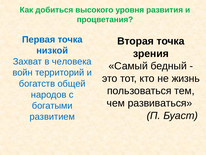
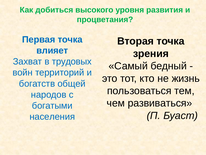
низкой: низкой -> влияет
человека: человека -> трудовых
развитием: развитием -> населения
